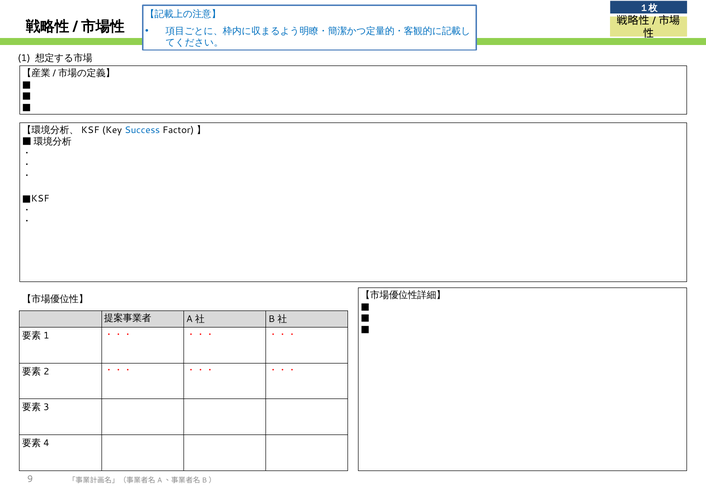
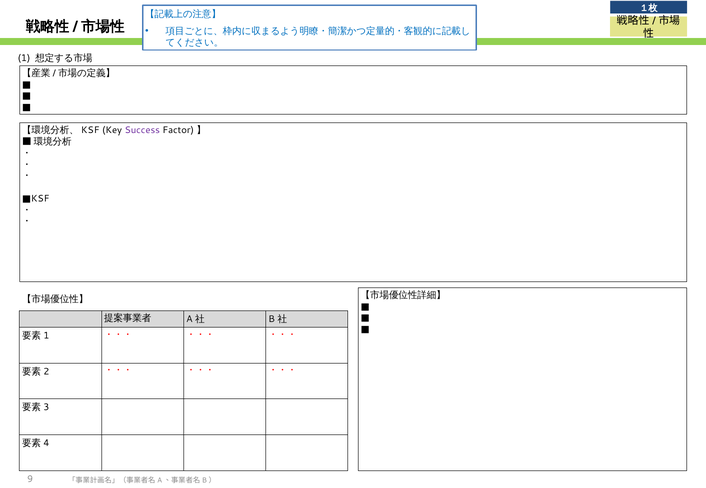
Success colour: blue -> purple
